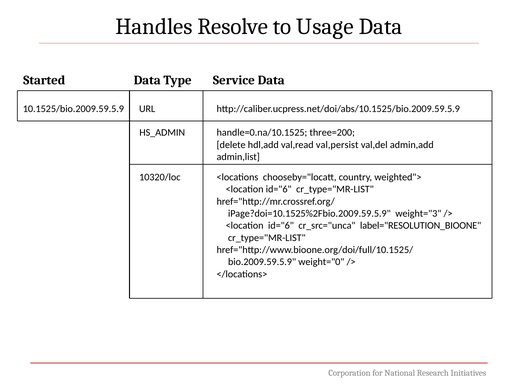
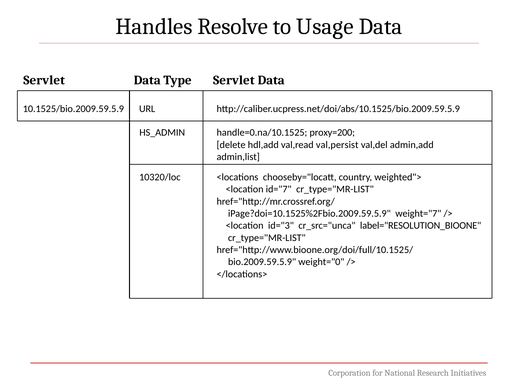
Started at (44, 80): Started -> Servlet
Type Service: Service -> Servlet
three=200: three=200 -> proxy=200
id="6 at (279, 189): id="6 -> id="7
weight="3: weight="3 -> weight="7
id="6 at (281, 225): id="6 -> id="3
